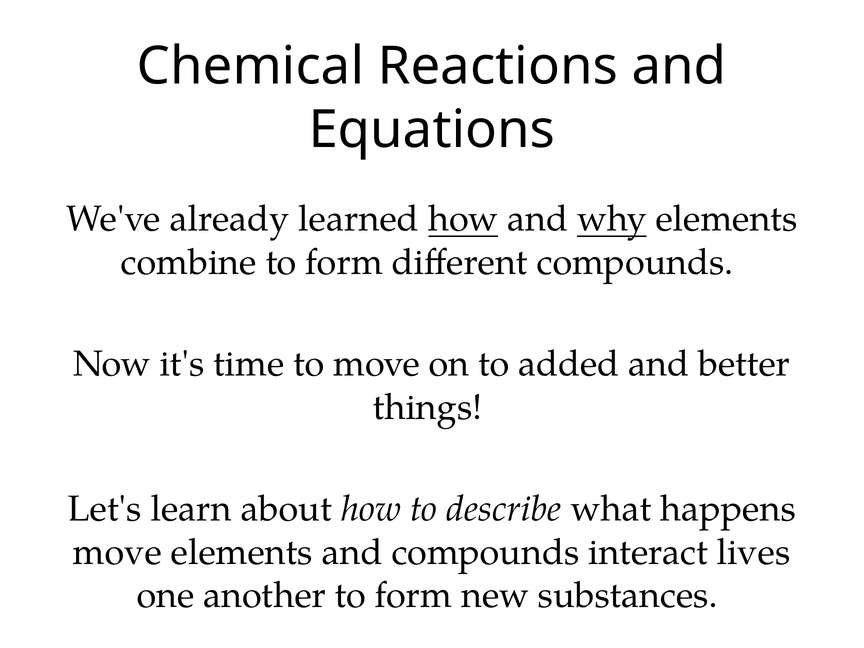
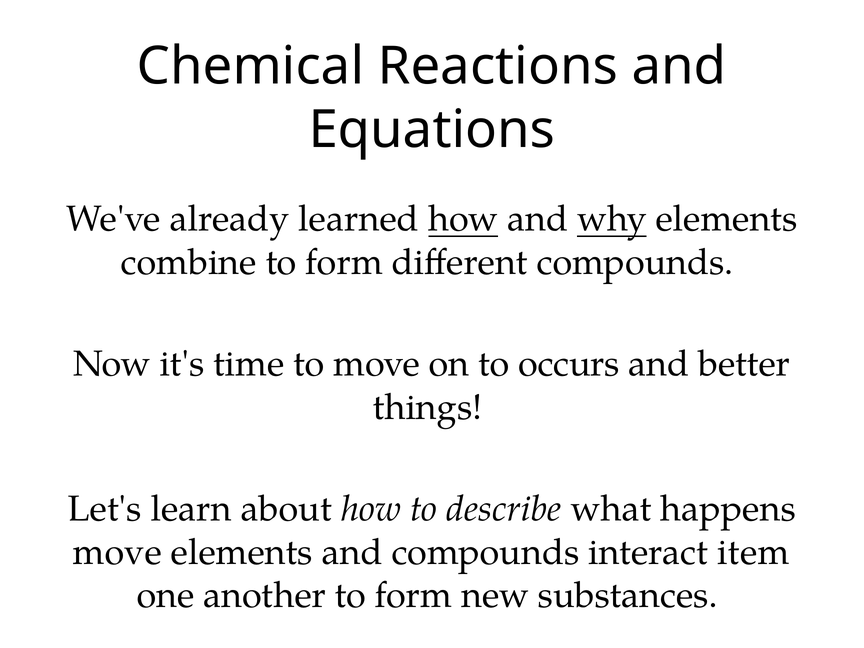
added: added -> occurs
lives: lives -> item
